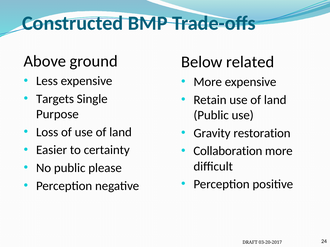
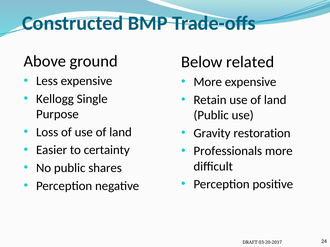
Targets: Targets -> Kellogg
Collaboration: Collaboration -> Professionals
please: please -> shares
